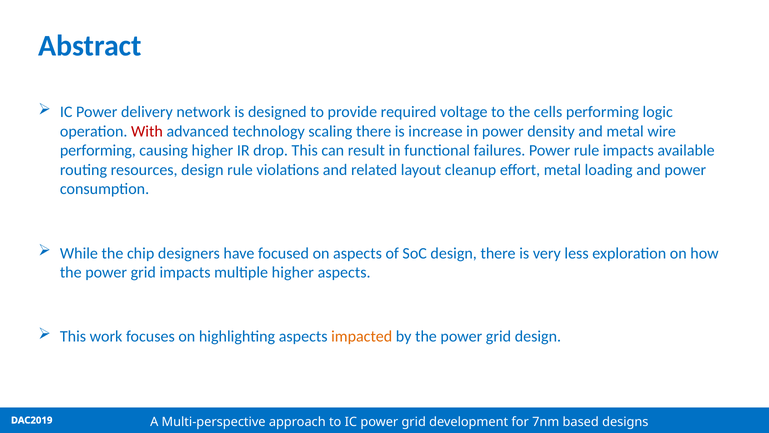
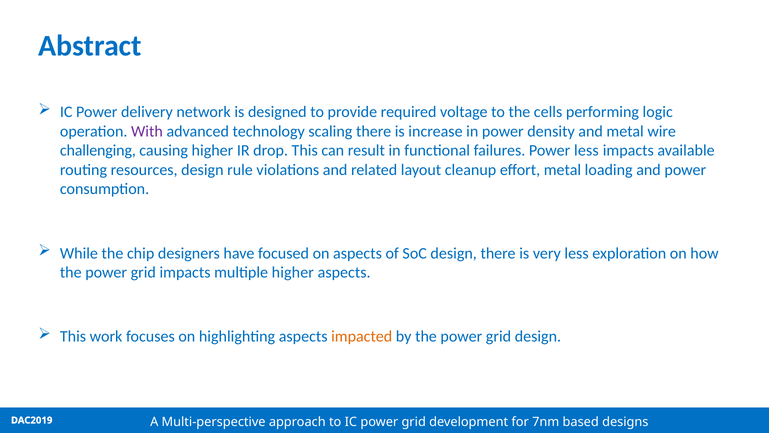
With colour: red -> purple
performing at (98, 150): performing -> challenging
Power rule: rule -> less
